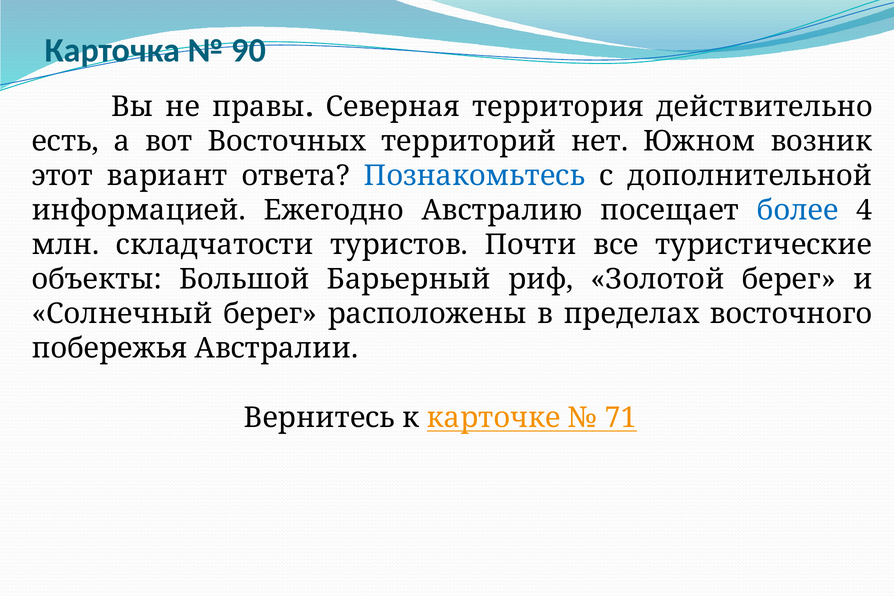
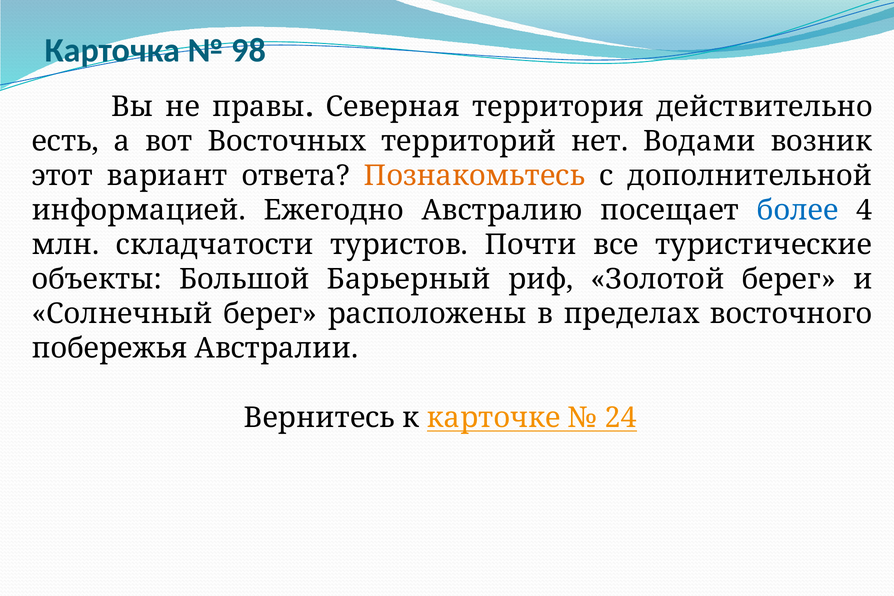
90: 90 -> 98
Южном: Южном -> Водами
Познакомьтесь colour: blue -> orange
71: 71 -> 24
